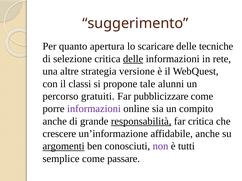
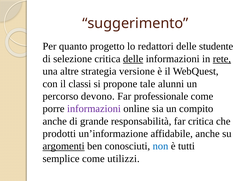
apertura: apertura -> progetto
scaricare: scaricare -> redattori
tecniche: tecniche -> studente
rete underline: none -> present
gratuiti: gratuiti -> devono
pubblicizzare: pubblicizzare -> professionale
responsabilità underline: present -> none
crescere: crescere -> prodotti
non colour: purple -> blue
passare: passare -> utilizzi
